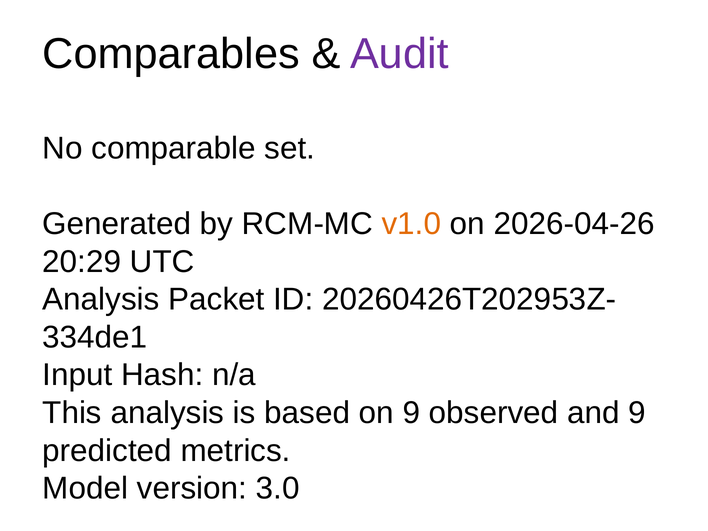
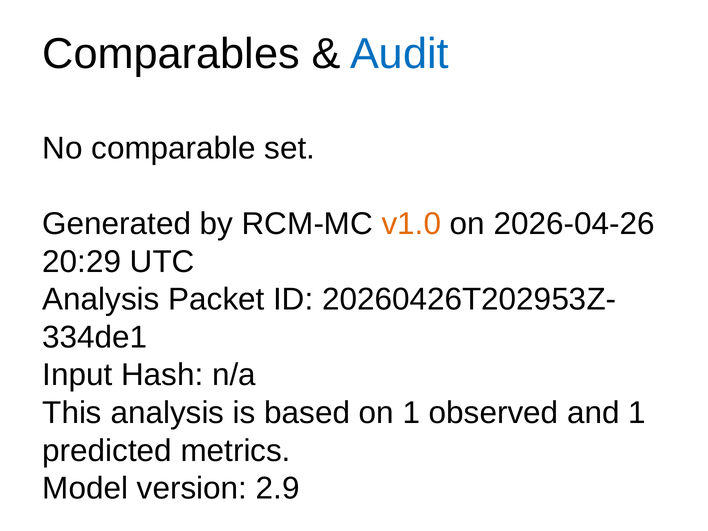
Audit colour: purple -> blue
on 9: 9 -> 1
and 9: 9 -> 1
3.0: 3.0 -> 2.9
